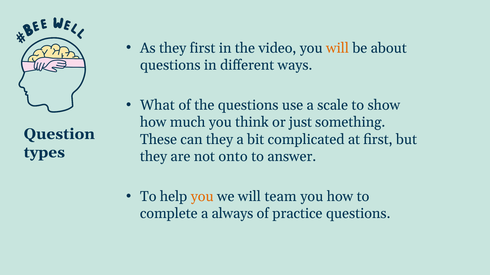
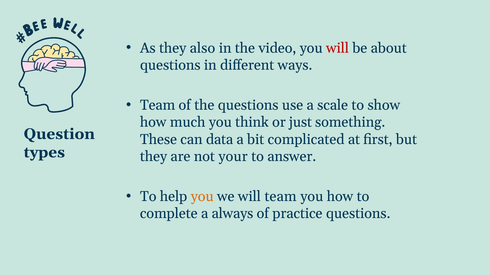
they first: first -> also
will at (338, 48) colour: orange -> red
What at (157, 105): What -> Team
can they: they -> data
onto: onto -> your
